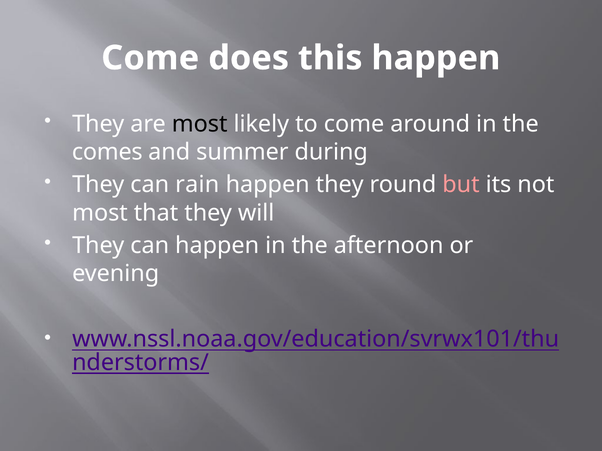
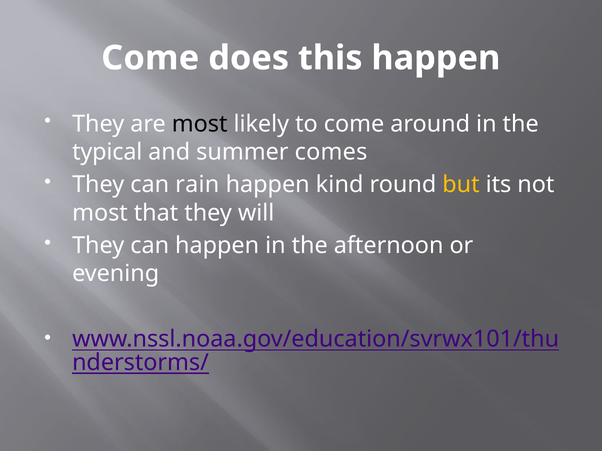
comes: comes -> typical
during: during -> comes
happen they: they -> kind
but colour: pink -> yellow
